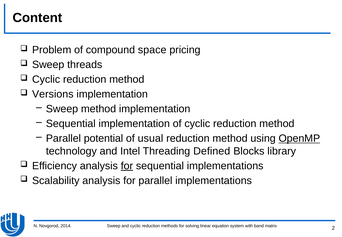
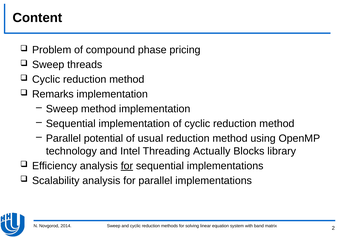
space: space -> phase
Versions: Versions -> Remarks
OpenMP underline: present -> none
Defined: Defined -> Actually
